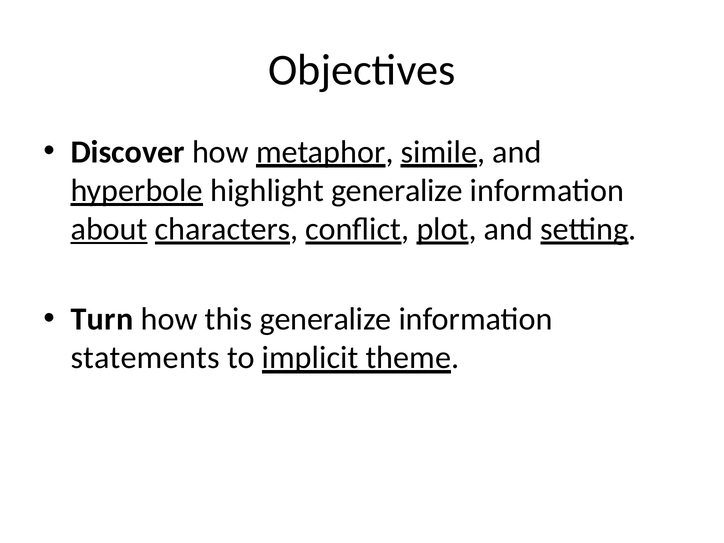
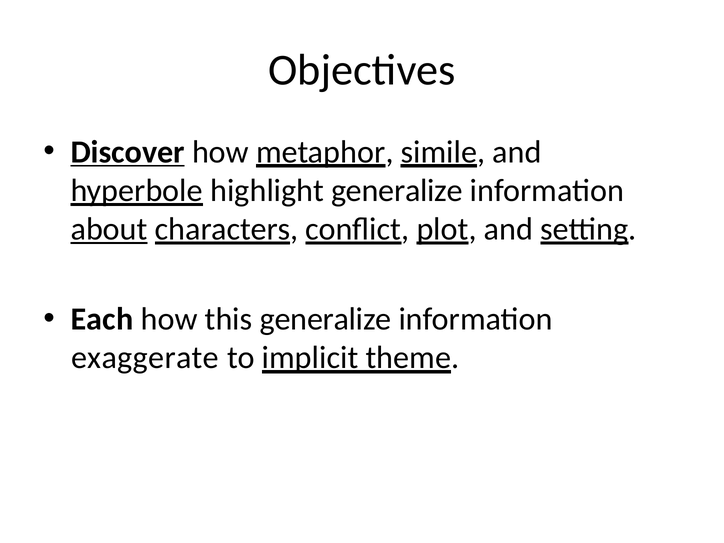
Discover underline: none -> present
Turn: Turn -> Each
statements: statements -> exaggerate
